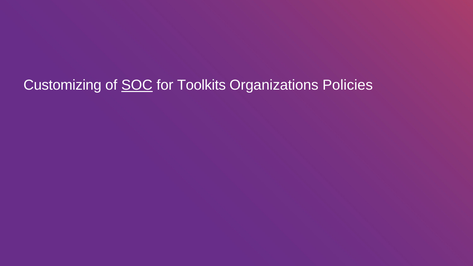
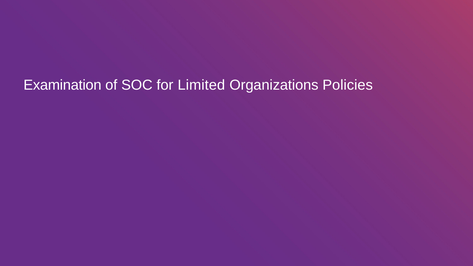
Customizing: Customizing -> Examination
SOC underline: present -> none
Toolkits: Toolkits -> Limited
